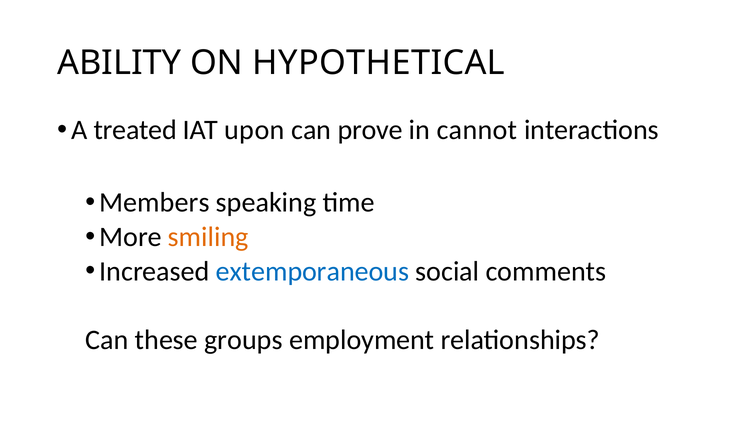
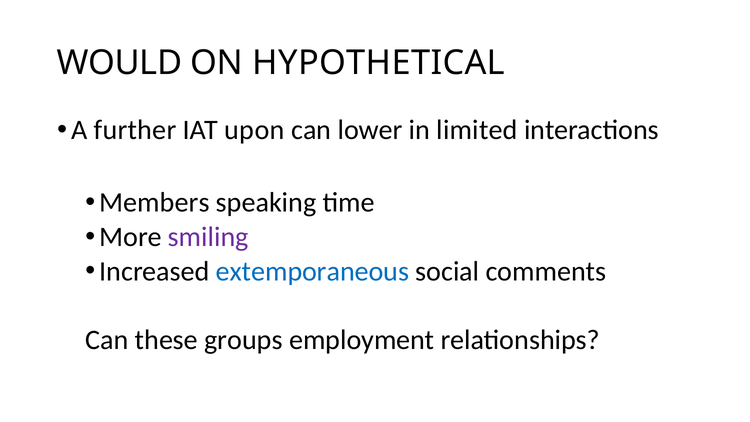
ABILITY: ABILITY -> WOULD
treated: treated -> further
prove: prove -> lower
cannot: cannot -> limited
smiling colour: orange -> purple
